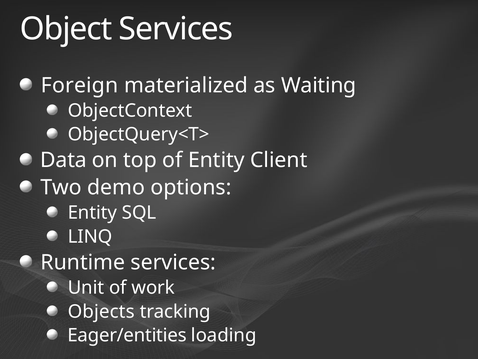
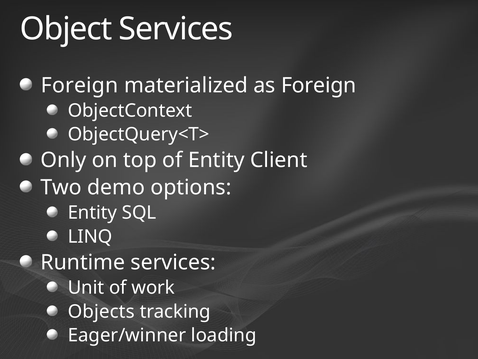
as Waiting: Waiting -> Foreign
Data: Data -> Only
Eager/entities: Eager/entities -> Eager/winner
